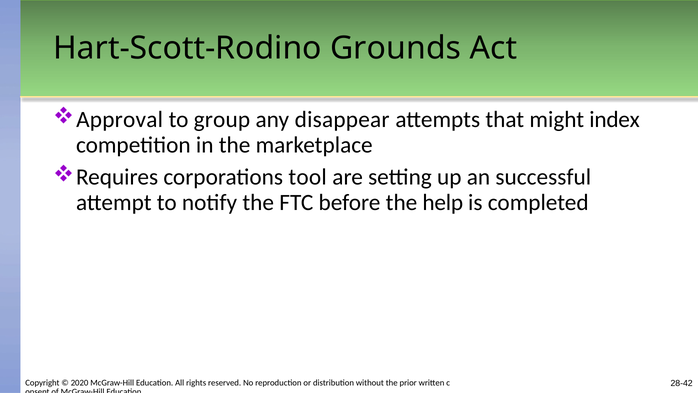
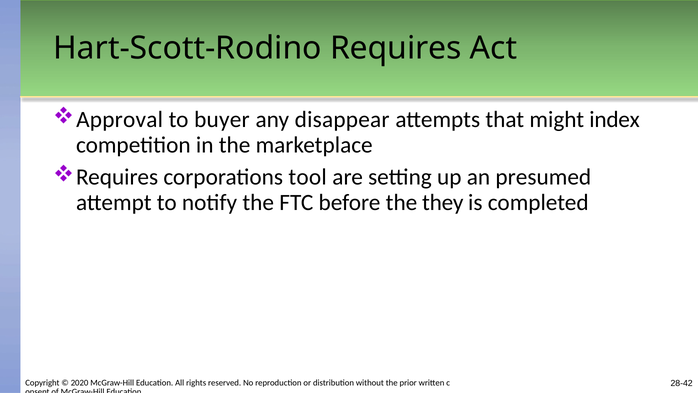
Hart-Scott-Rodino Grounds: Grounds -> Requires
group: group -> buyer
successful: successful -> presumed
help: help -> they
